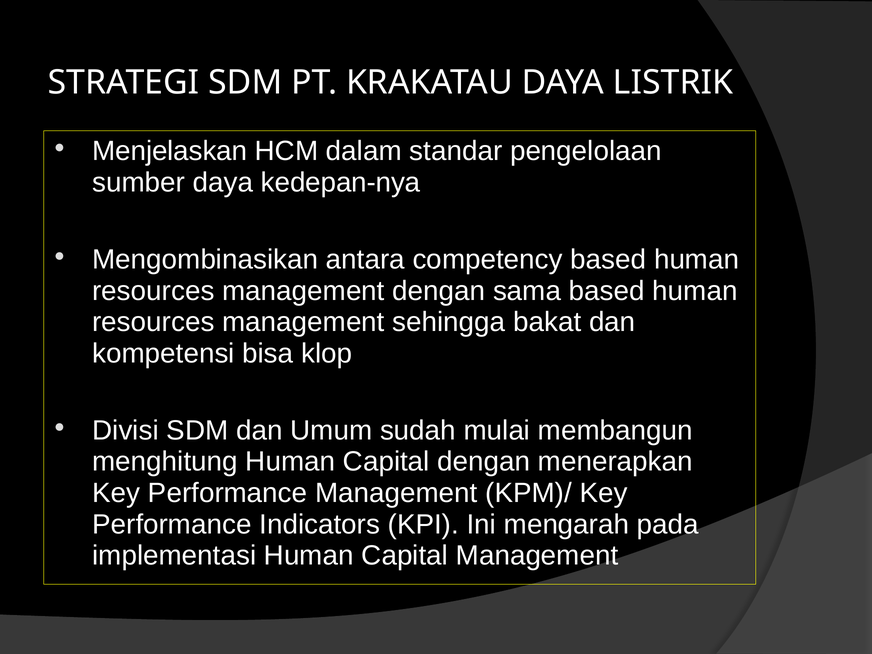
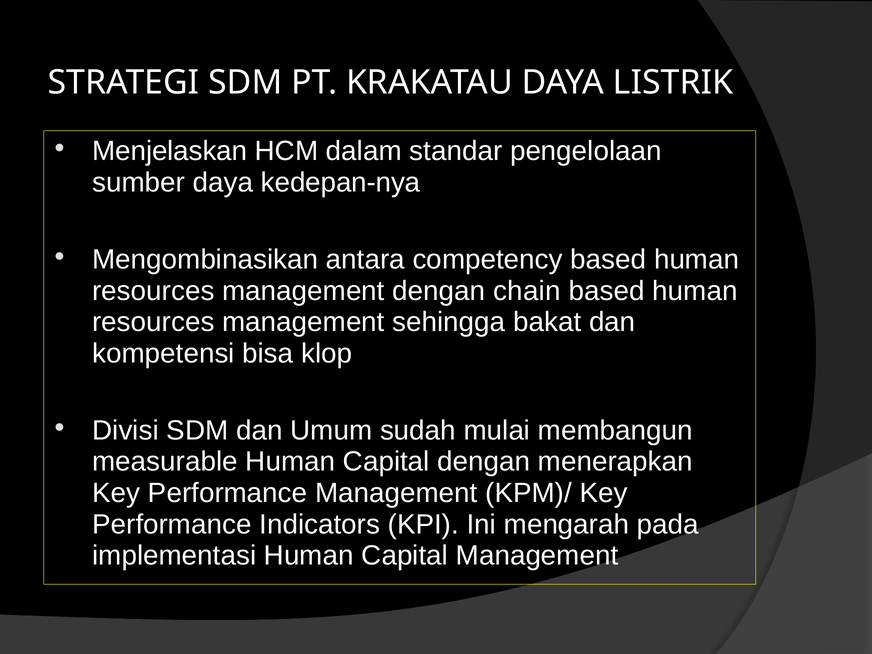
sama: sama -> chain
menghitung: menghitung -> measurable
